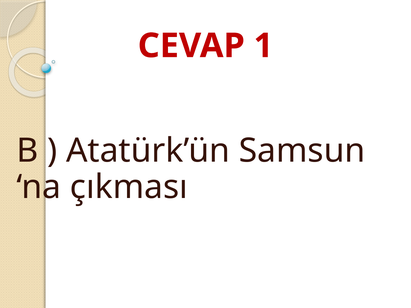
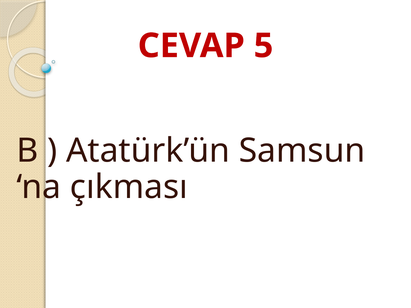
1: 1 -> 5
